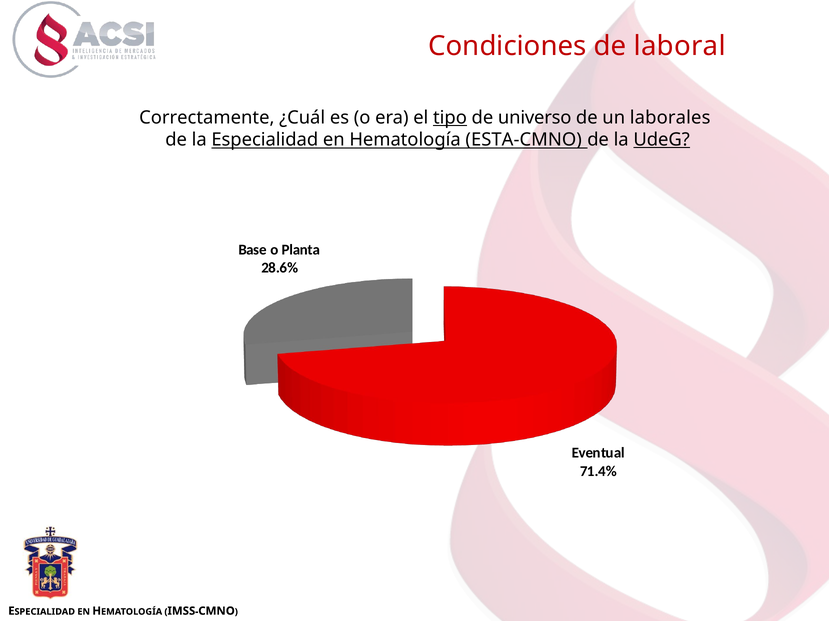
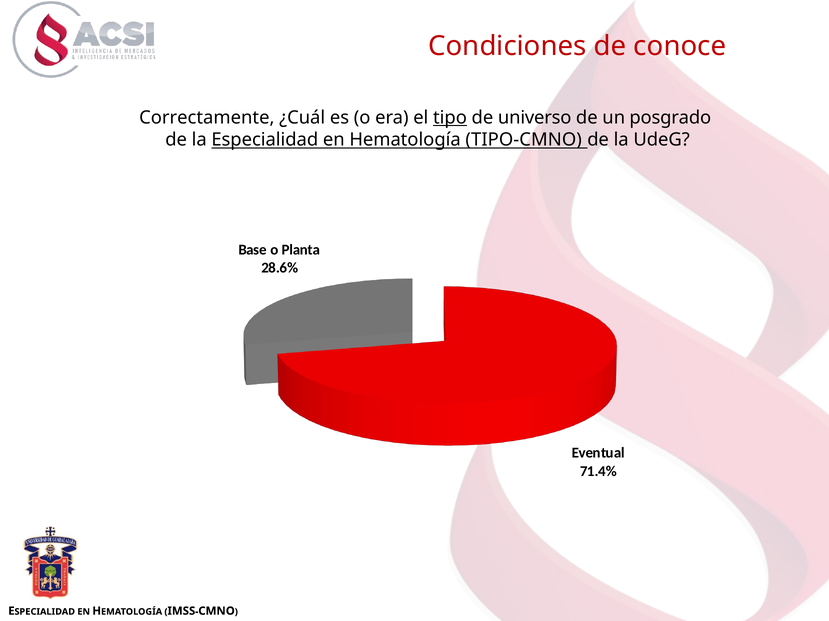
laboral: laboral -> conoce
laborales: laborales -> posgrado
ESTA-CMNO: ESTA-CMNO -> TIPO-CMNO
UdeG underline: present -> none
